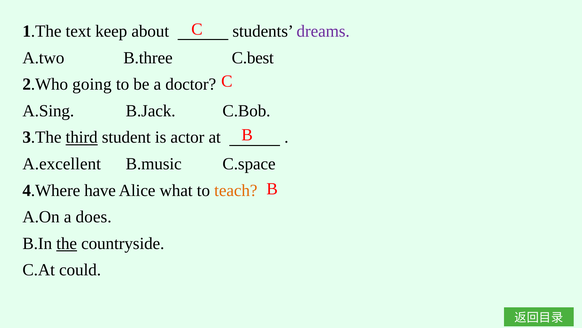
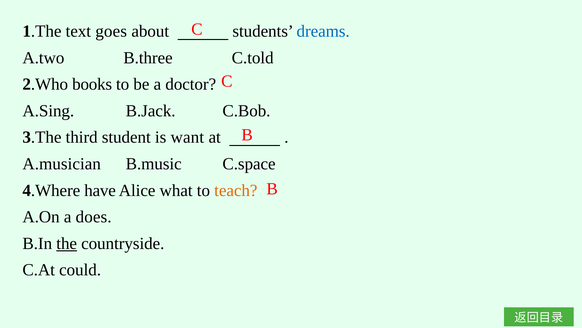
keep: keep -> goes
dreams colour: purple -> blue
C.best: C.best -> C.told
going: going -> books
third underline: present -> none
actor: actor -> want
A.excellent: A.excellent -> A.musician
